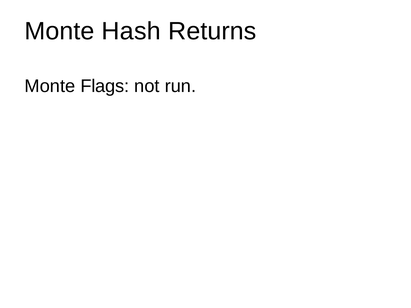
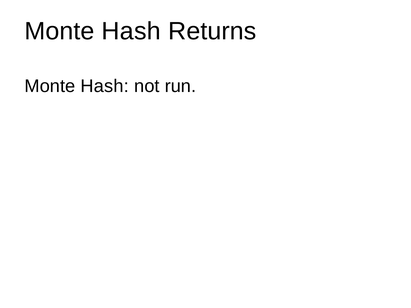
Flags at (105, 86): Flags -> Hash
